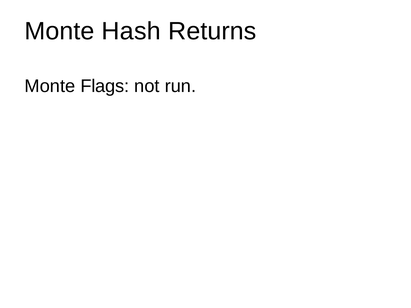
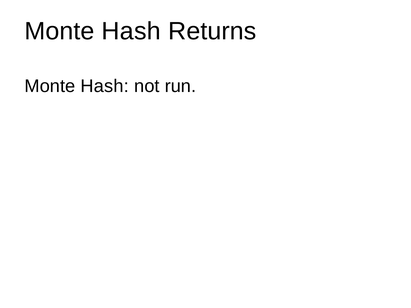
Flags at (105, 86): Flags -> Hash
